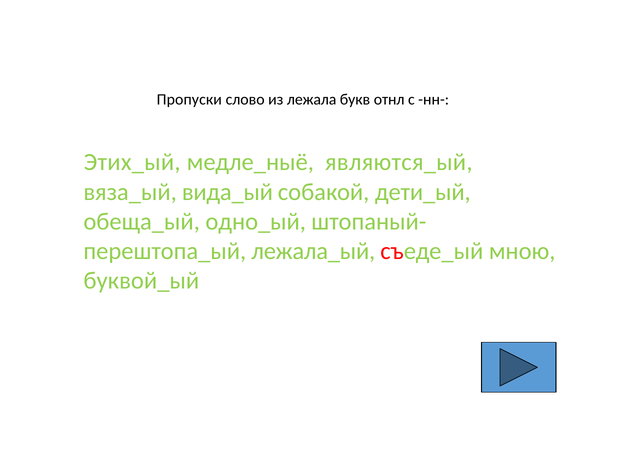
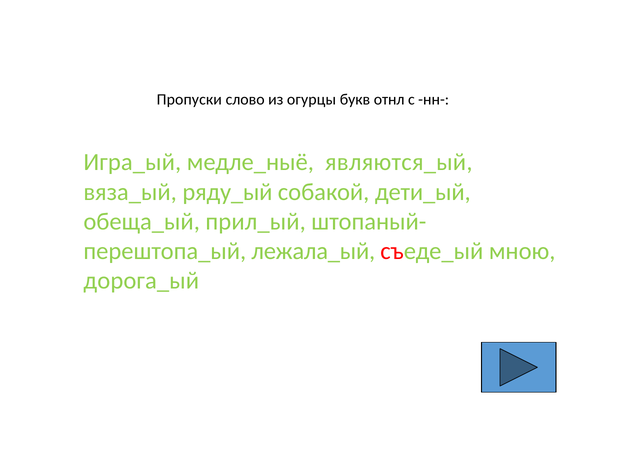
лежала: лежала -> огурцы
Этих_ый: Этих_ый -> Игра_ый
вида_ый: вида_ый -> ряду_ый
одно_ый: одно_ый -> прил_ый
буквой_ый: буквой_ый -> дорога_ый
